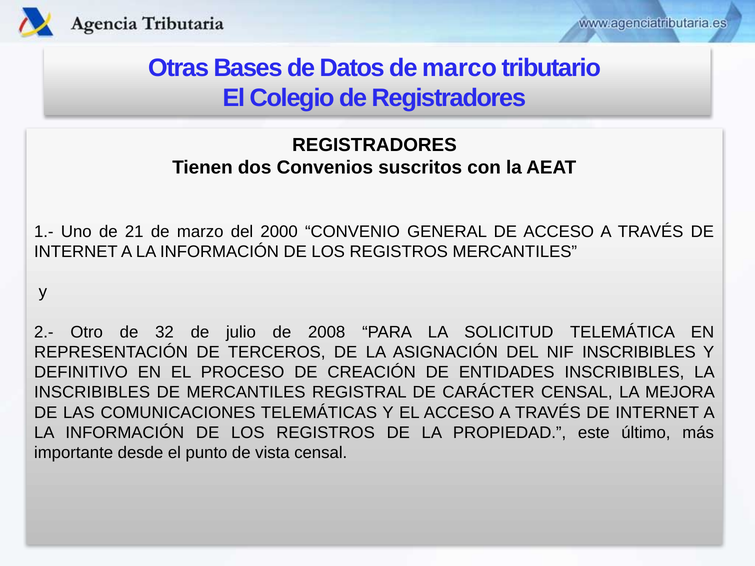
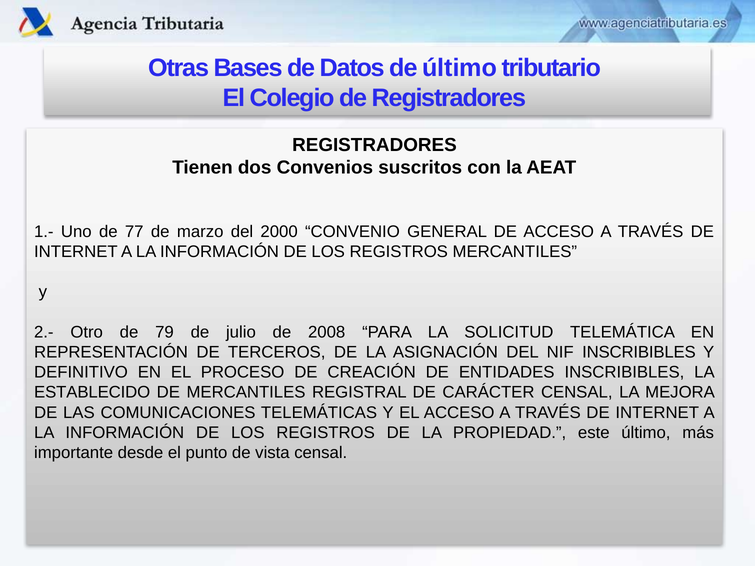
de marco: marco -> último
21: 21 -> 77
32: 32 -> 79
INSCRIBIBLES at (92, 393): INSCRIBIBLES -> ESTABLECIDO
